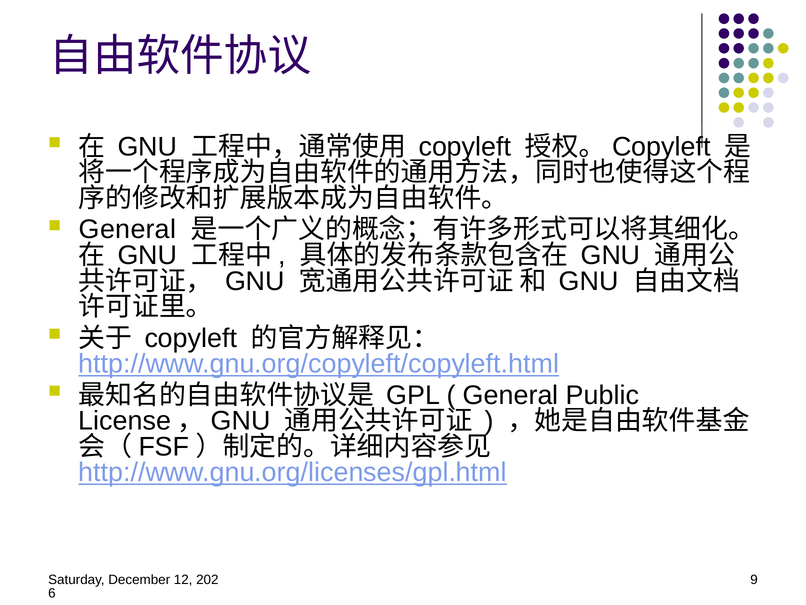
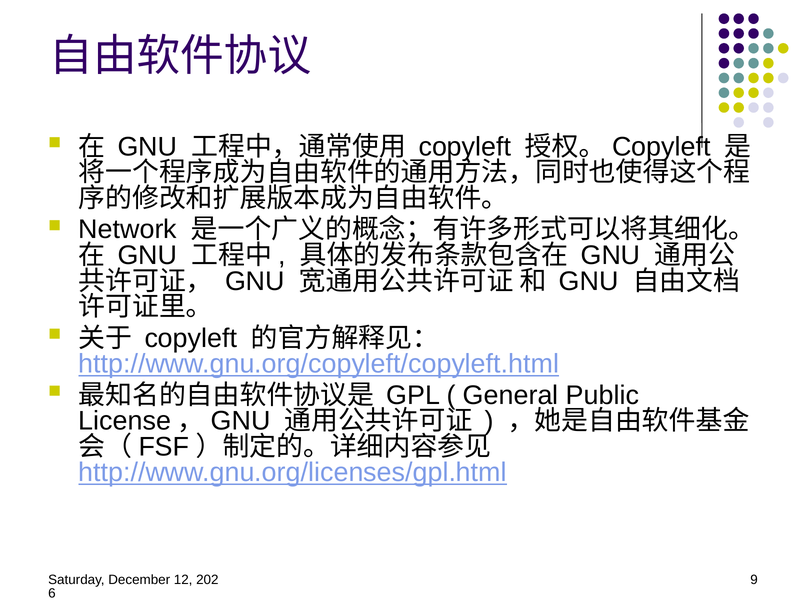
General at (128, 229): General -> Network
